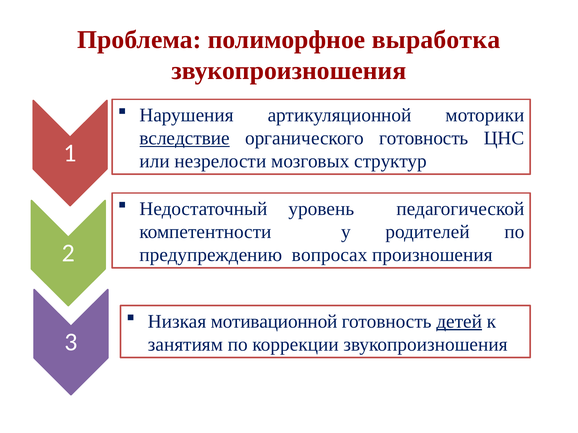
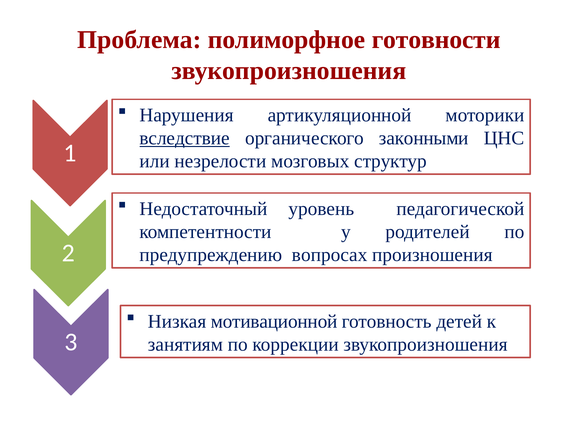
выработка: выработка -> готовности
органического готовность: готовность -> законными
детей underline: present -> none
